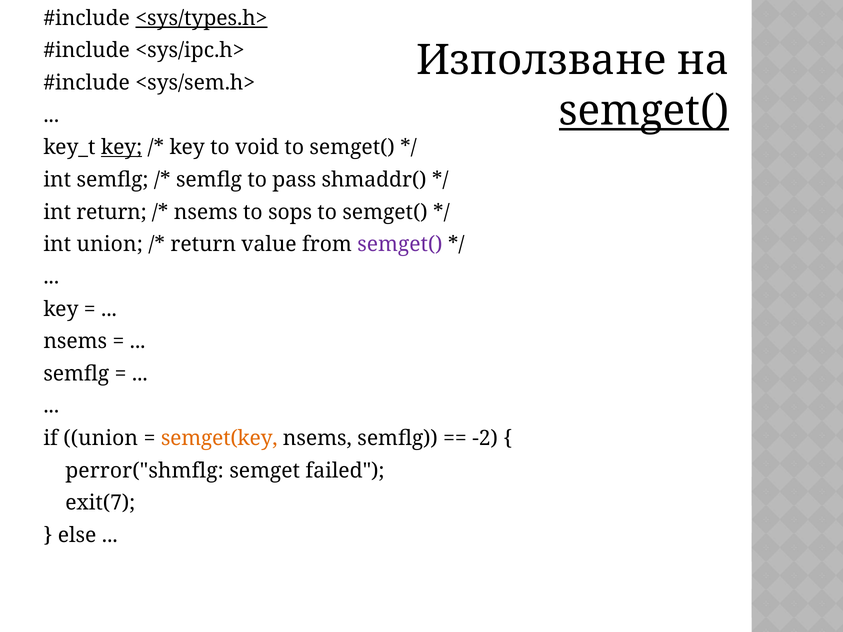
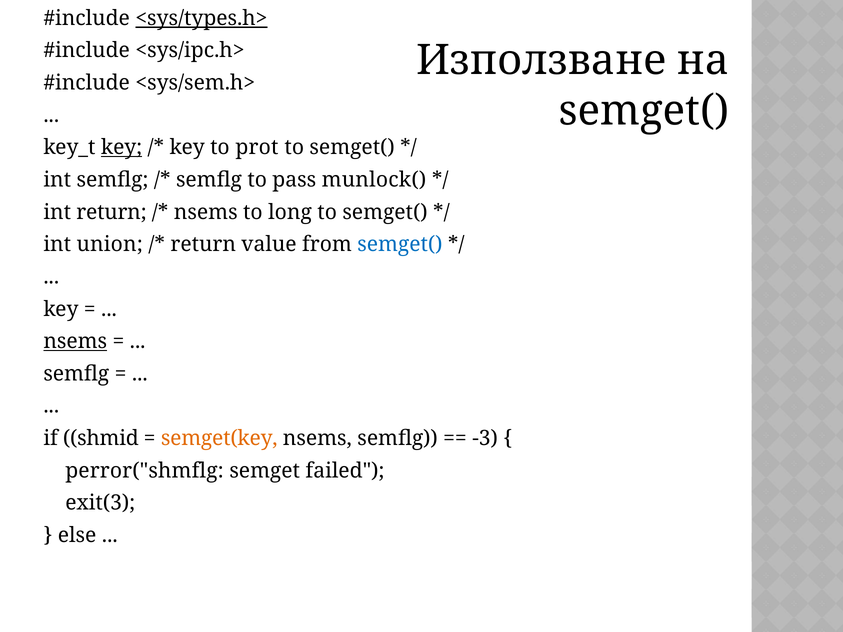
semget( at (644, 111) underline: present -> none
void: void -> prot
shmaddr(: shmaddr( -> munlock(
sops: sops -> long
semget( at (400, 245) colour: purple -> blue
nsems at (75, 341) underline: none -> present
if union: union -> shmid
-2: -2 -> -3
exit(7: exit(7 -> exit(3
